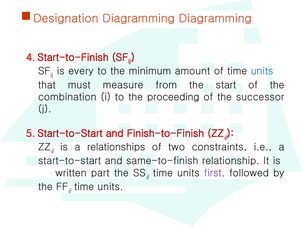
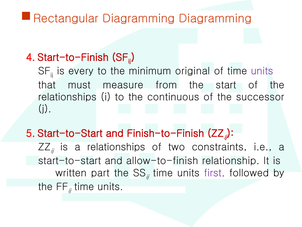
Designation: Designation -> Rectangular
amount: amount -> original
units at (262, 71) colour: blue -> purple
combination at (67, 97): combination -> relationships
proceeding: proceeding -> continuous
same-to-finish: same-to-finish -> allow-to-finish
